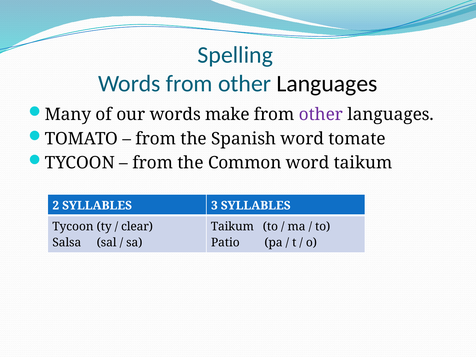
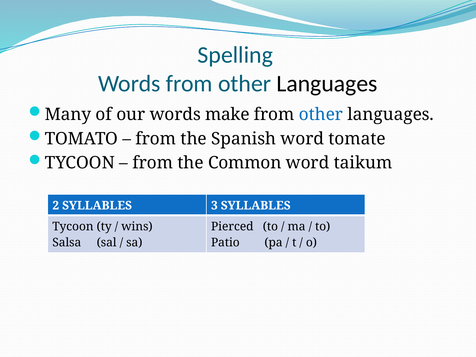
other at (321, 115) colour: purple -> blue
clear: clear -> wins
Taikum at (232, 226): Taikum -> Pierced
